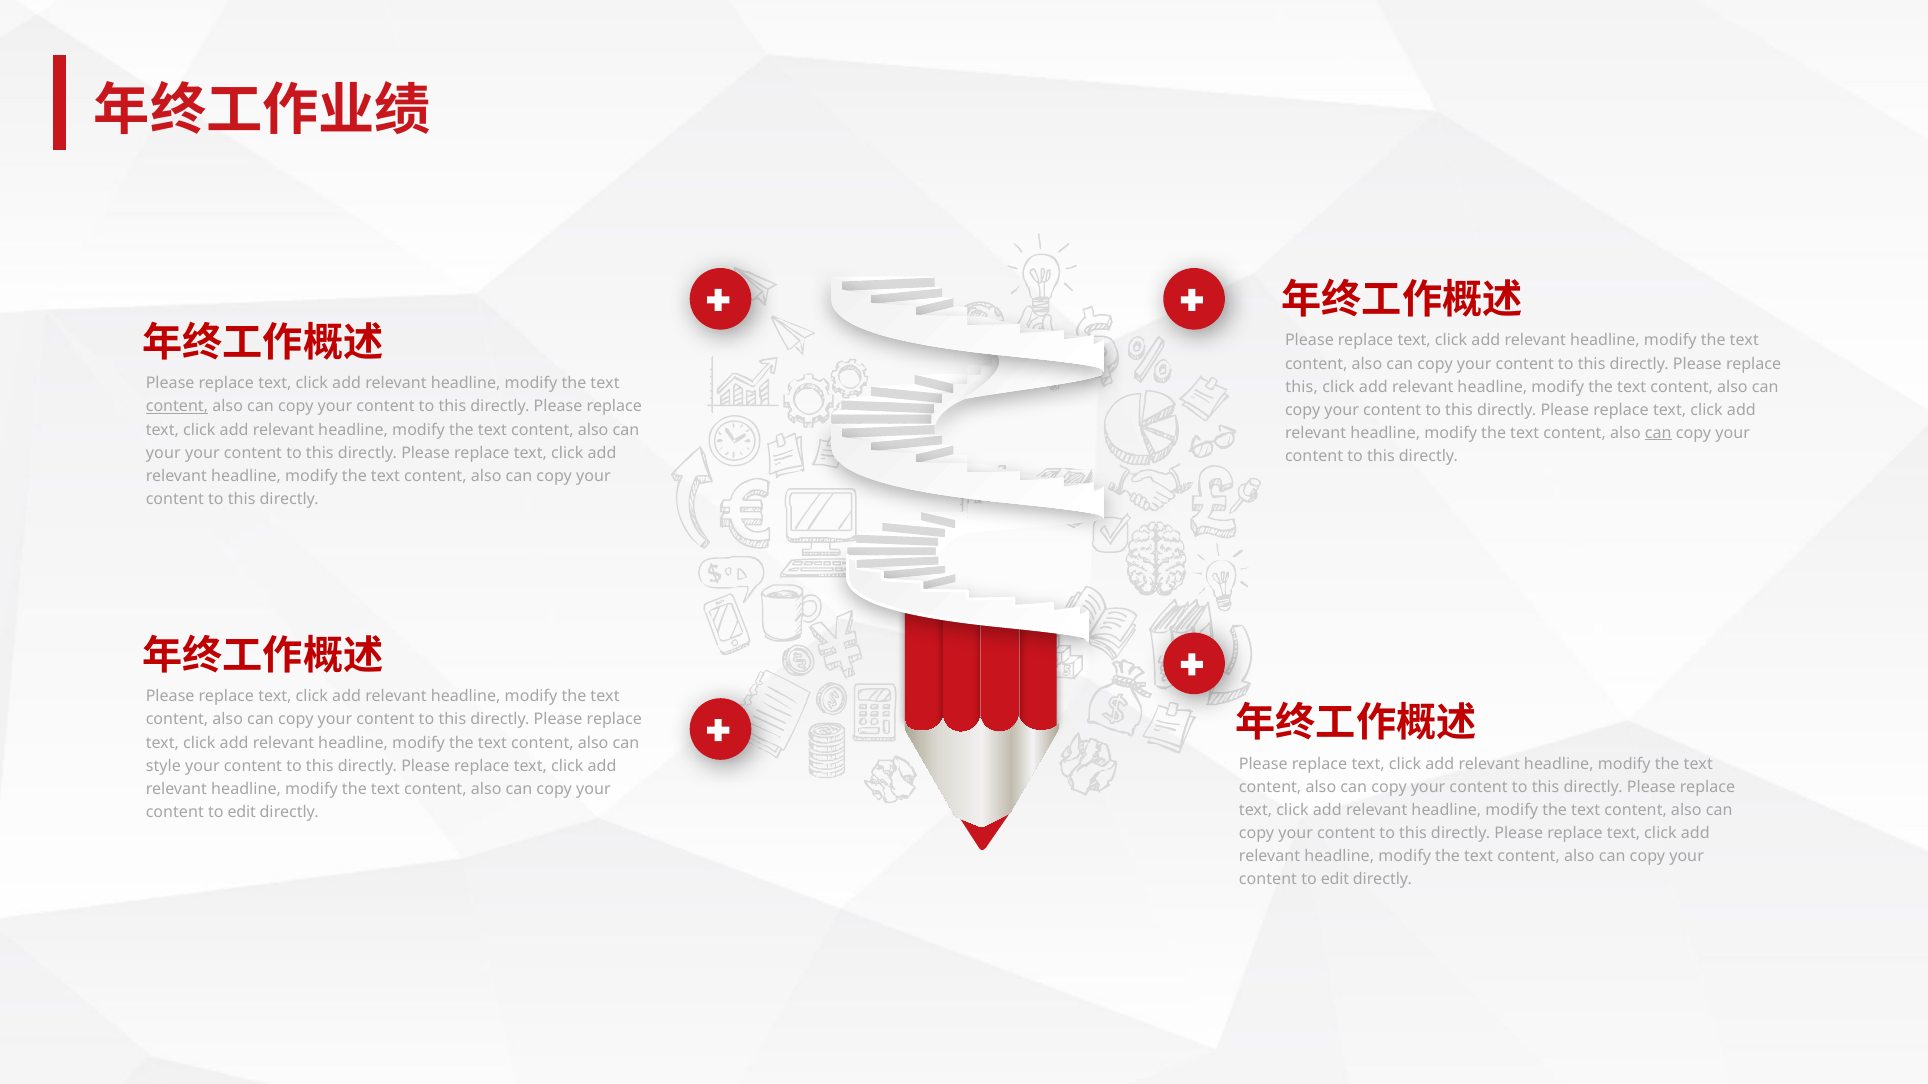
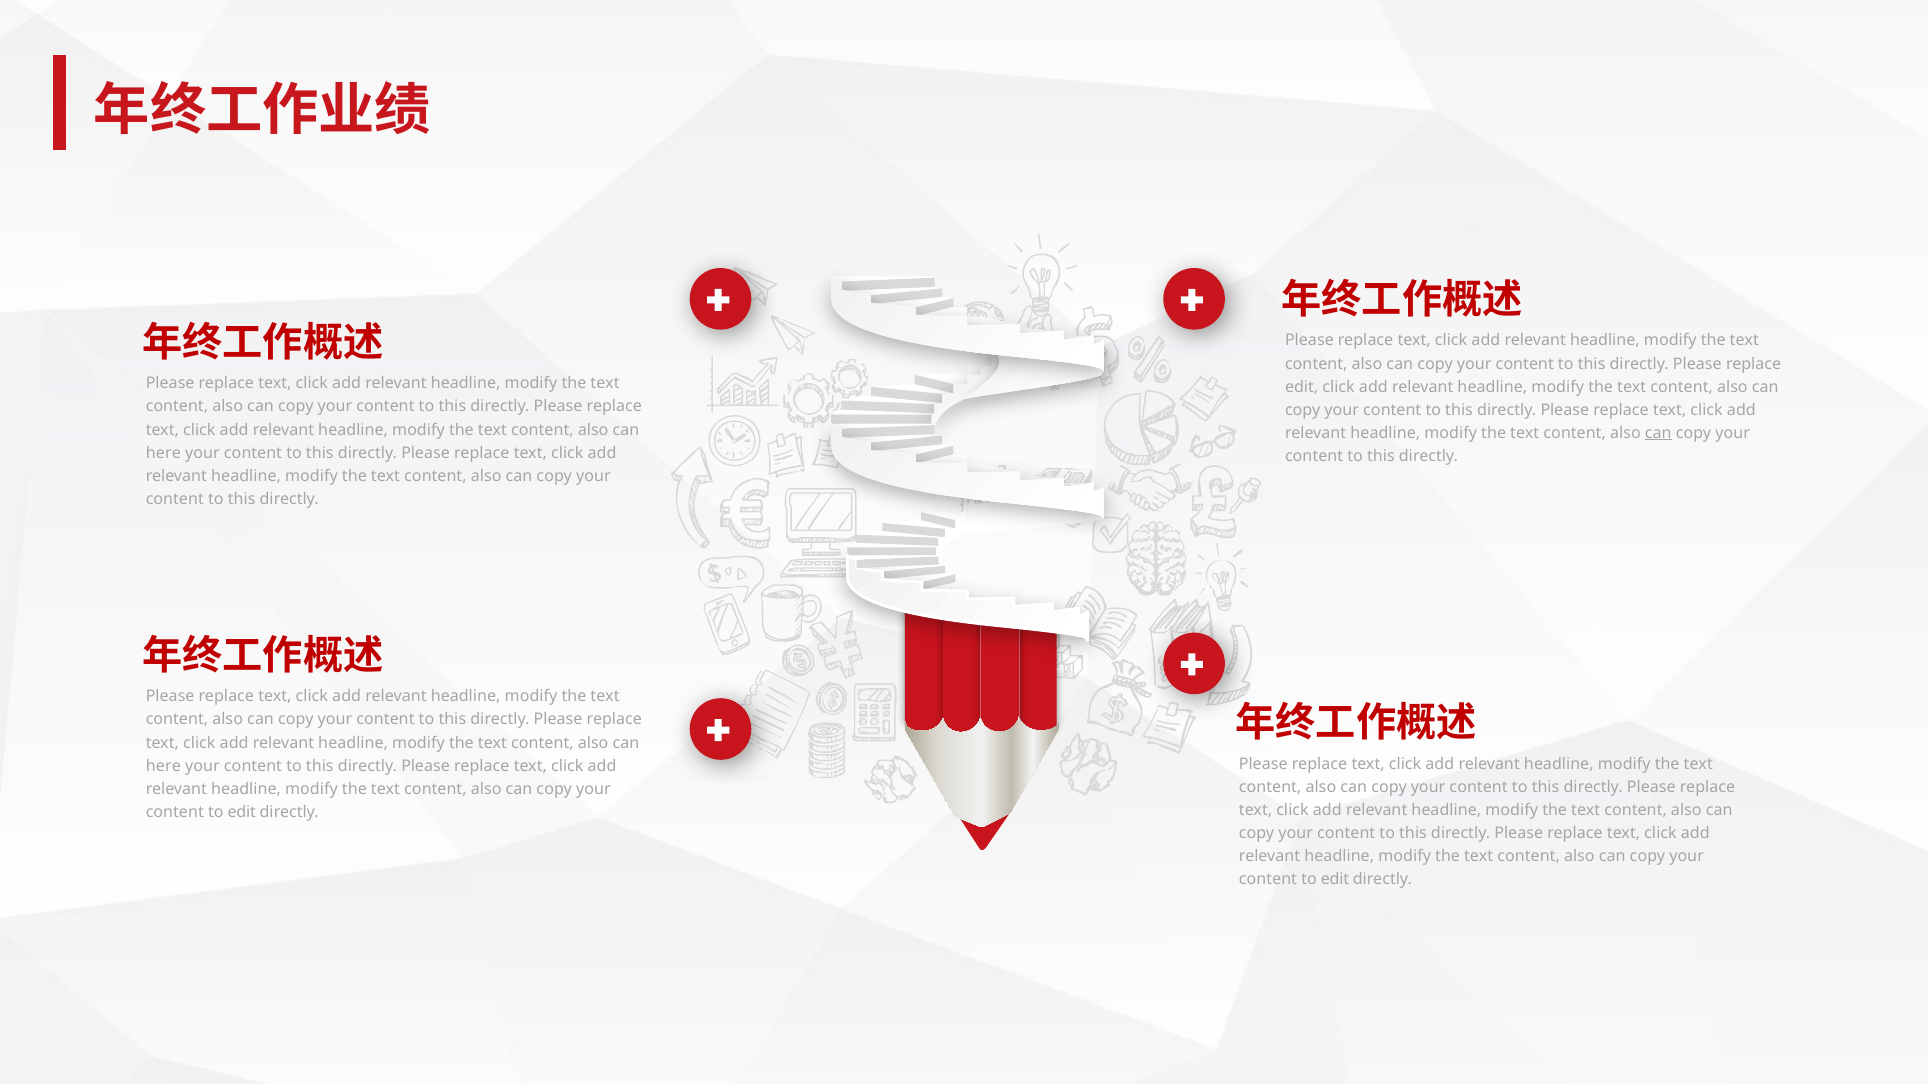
this at (1302, 387): this -> edit
content at (177, 407) underline: present -> none
your at (163, 453): your -> here
style at (163, 766): style -> here
